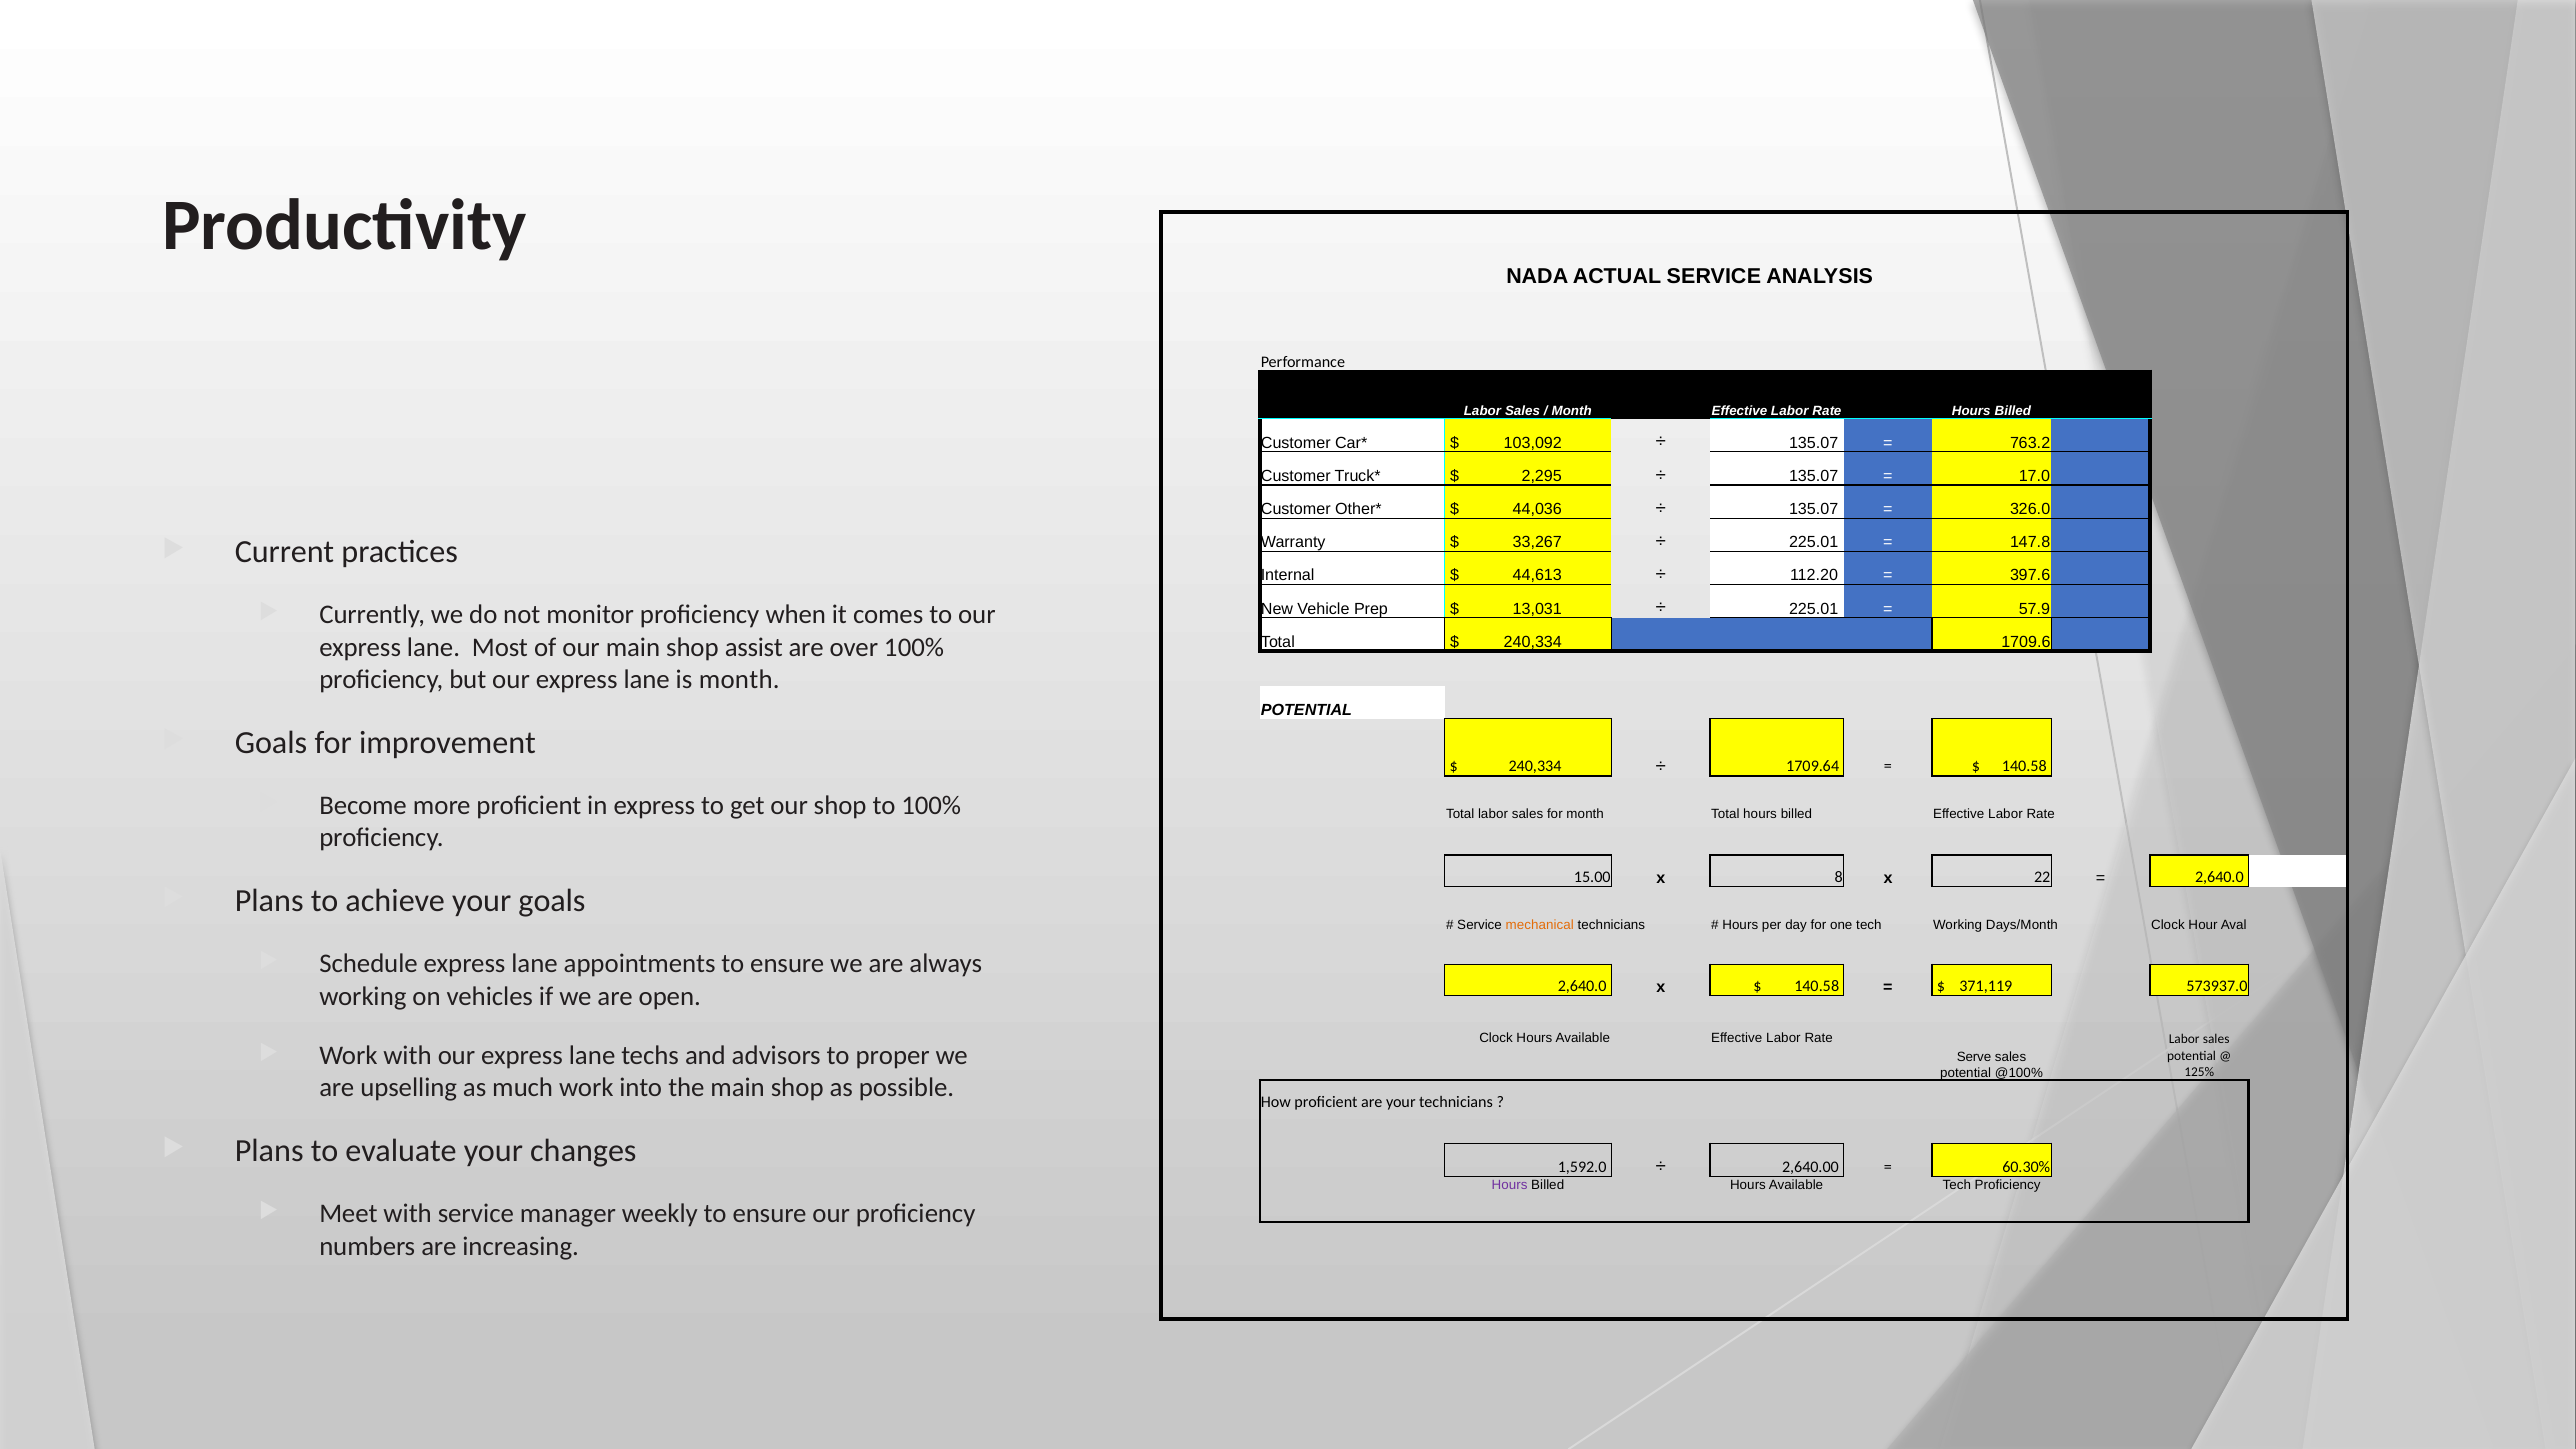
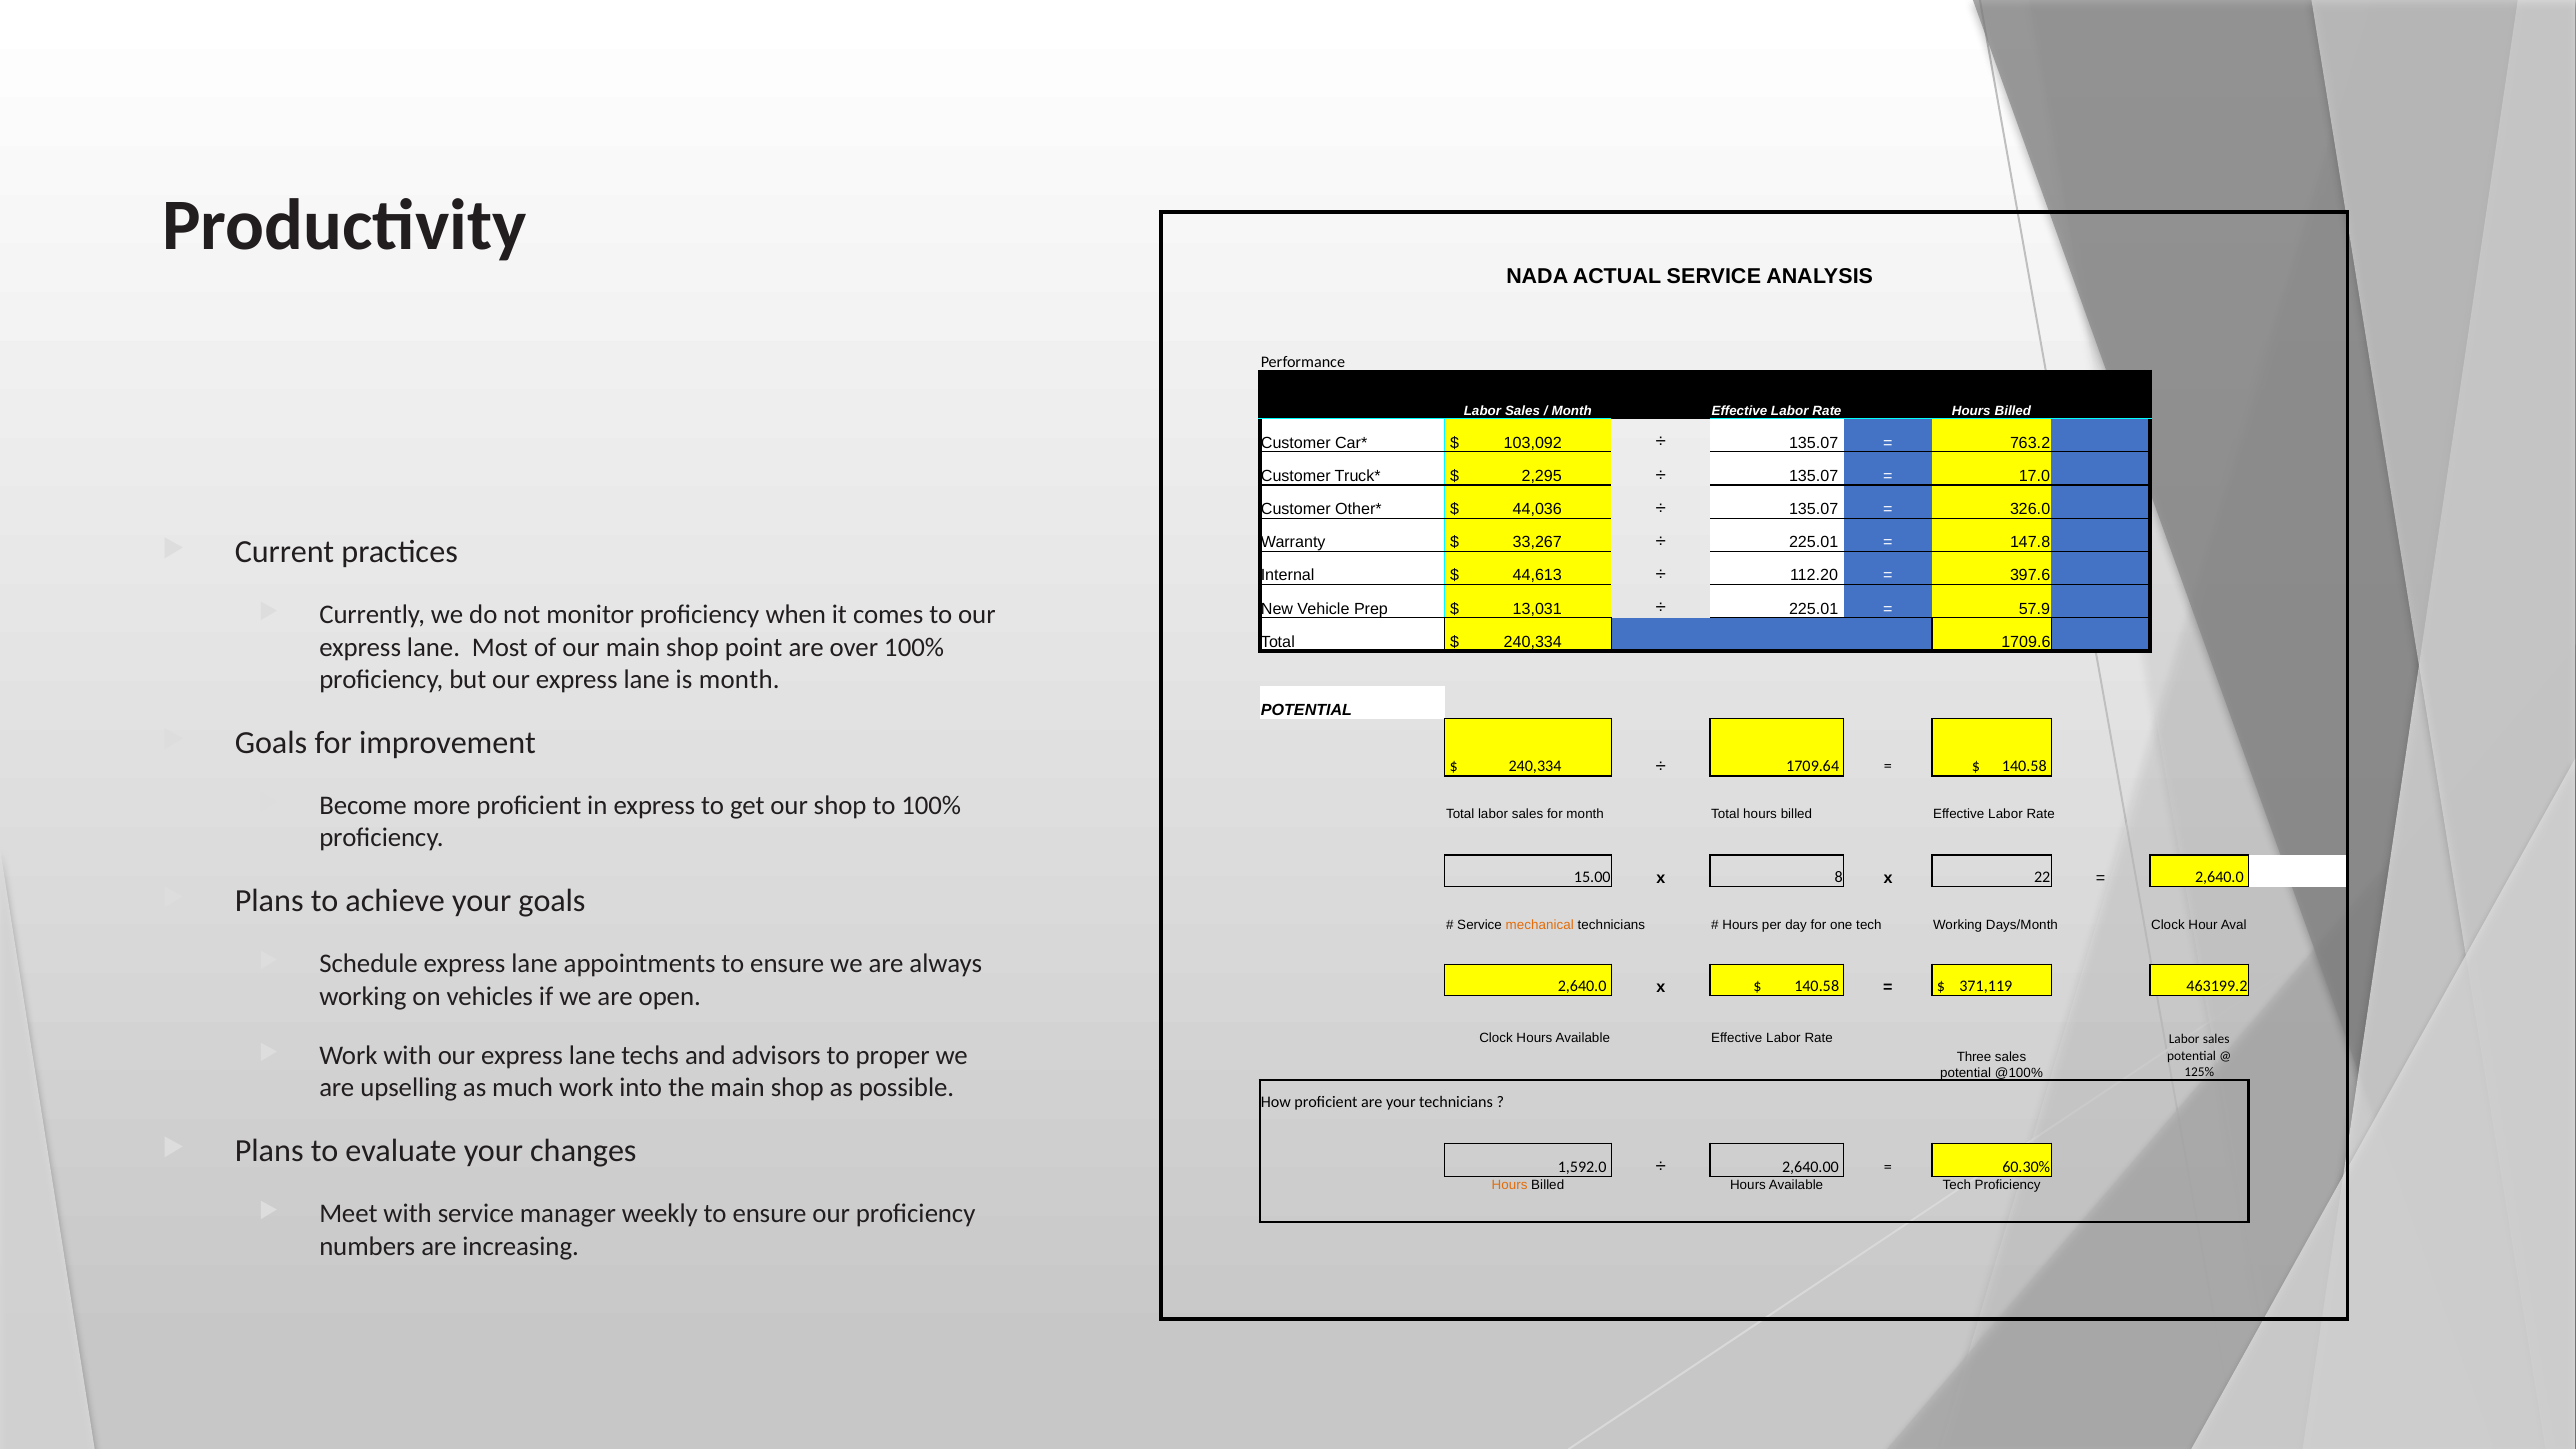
assist: assist -> point
573937.0: 573937.0 -> 463199.2
Serve: Serve -> Three
Hours at (1510, 1185) colour: purple -> orange
